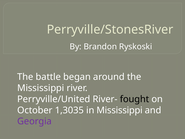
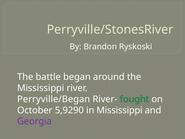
Perryville/United: Perryville/United -> Perryville/Began
fought colour: black -> green
1,3035: 1,3035 -> 5,9290
